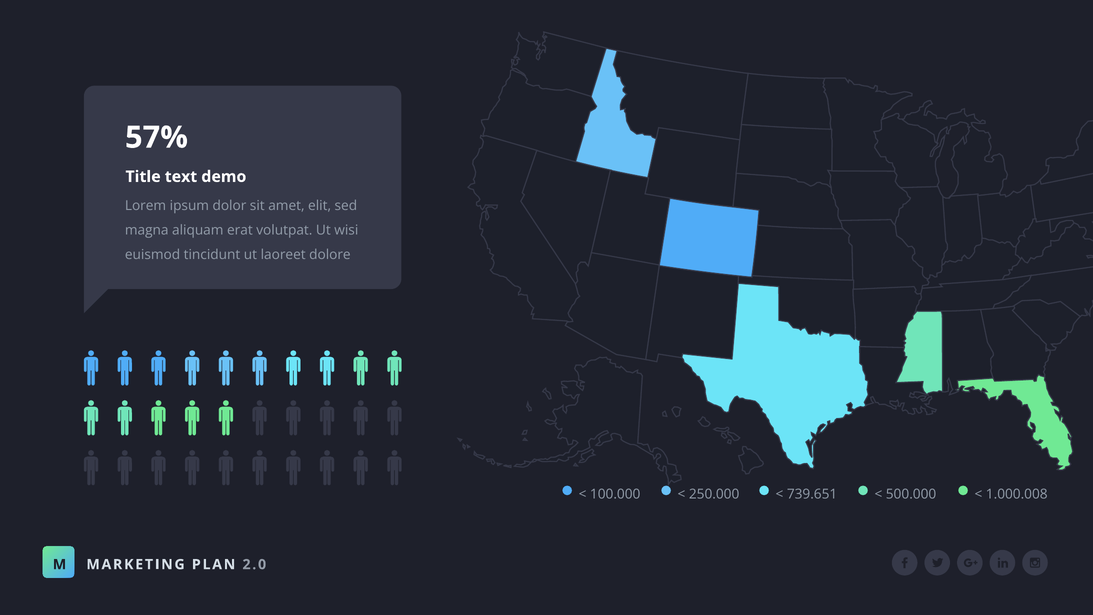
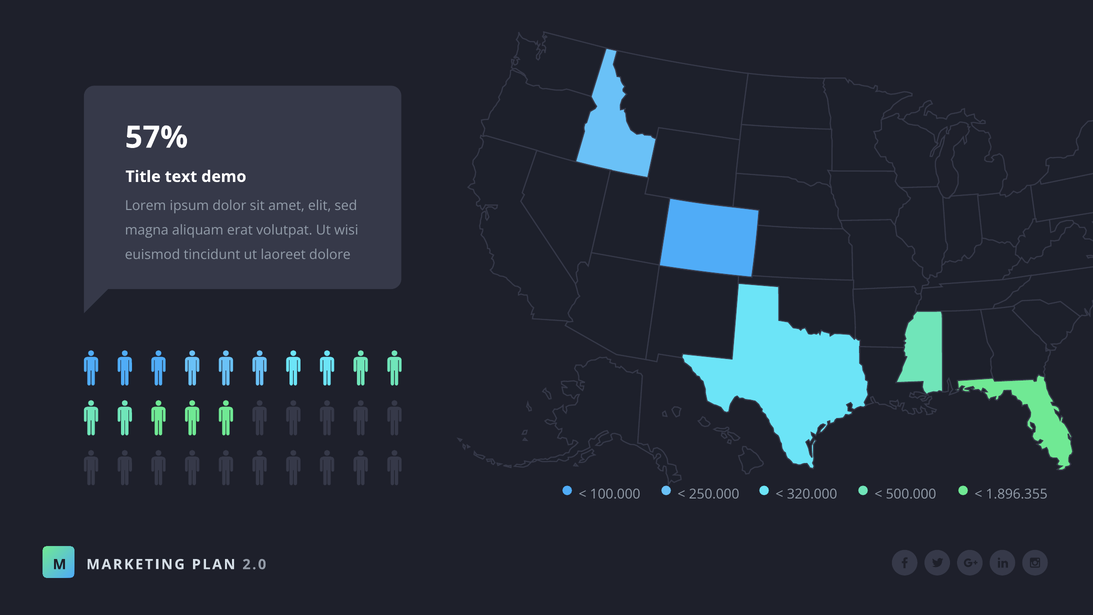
739.651: 739.651 -> 320.000
1.000.008: 1.000.008 -> 1.896.355
